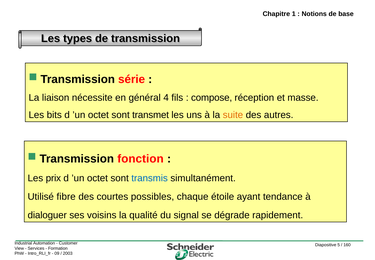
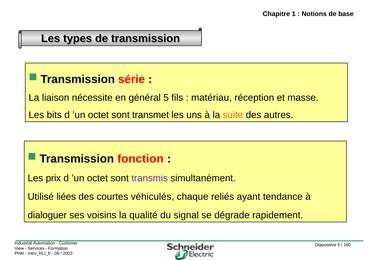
général 4: 4 -> 5
compose: compose -> matériau
transmis colour: blue -> purple
fibre: fibre -> liées
possibles: possibles -> véhiculés
étoile: étoile -> reliés
